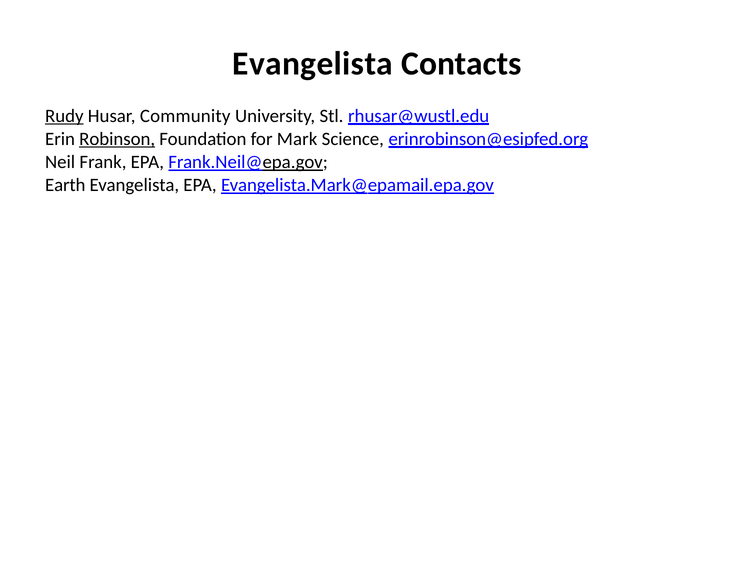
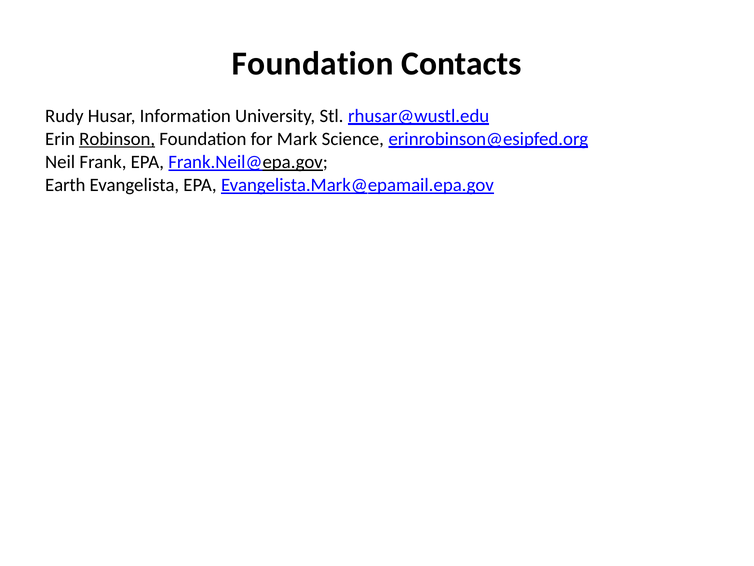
Evangelista at (313, 63): Evangelista -> Foundation
Rudy underline: present -> none
Community: Community -> Information
